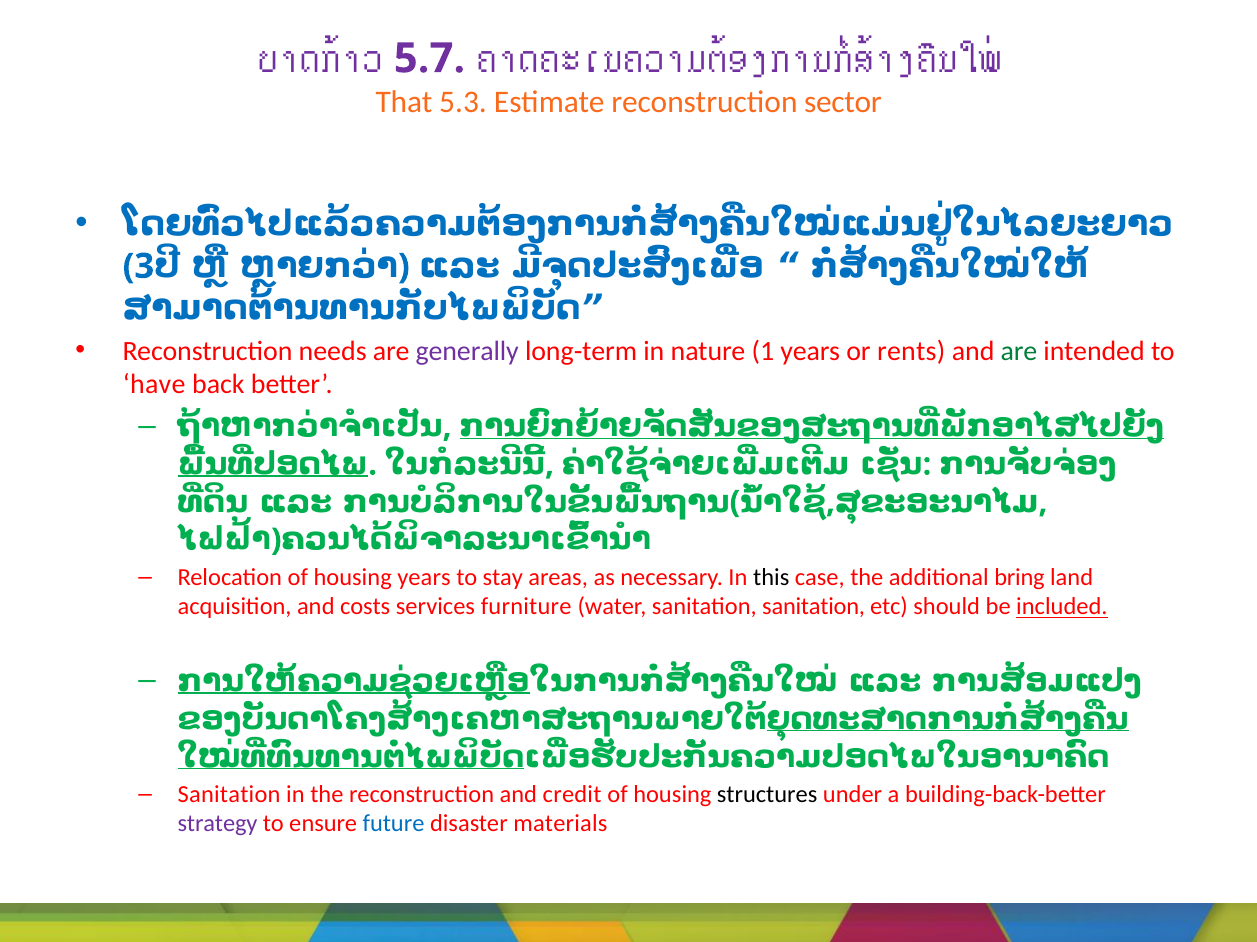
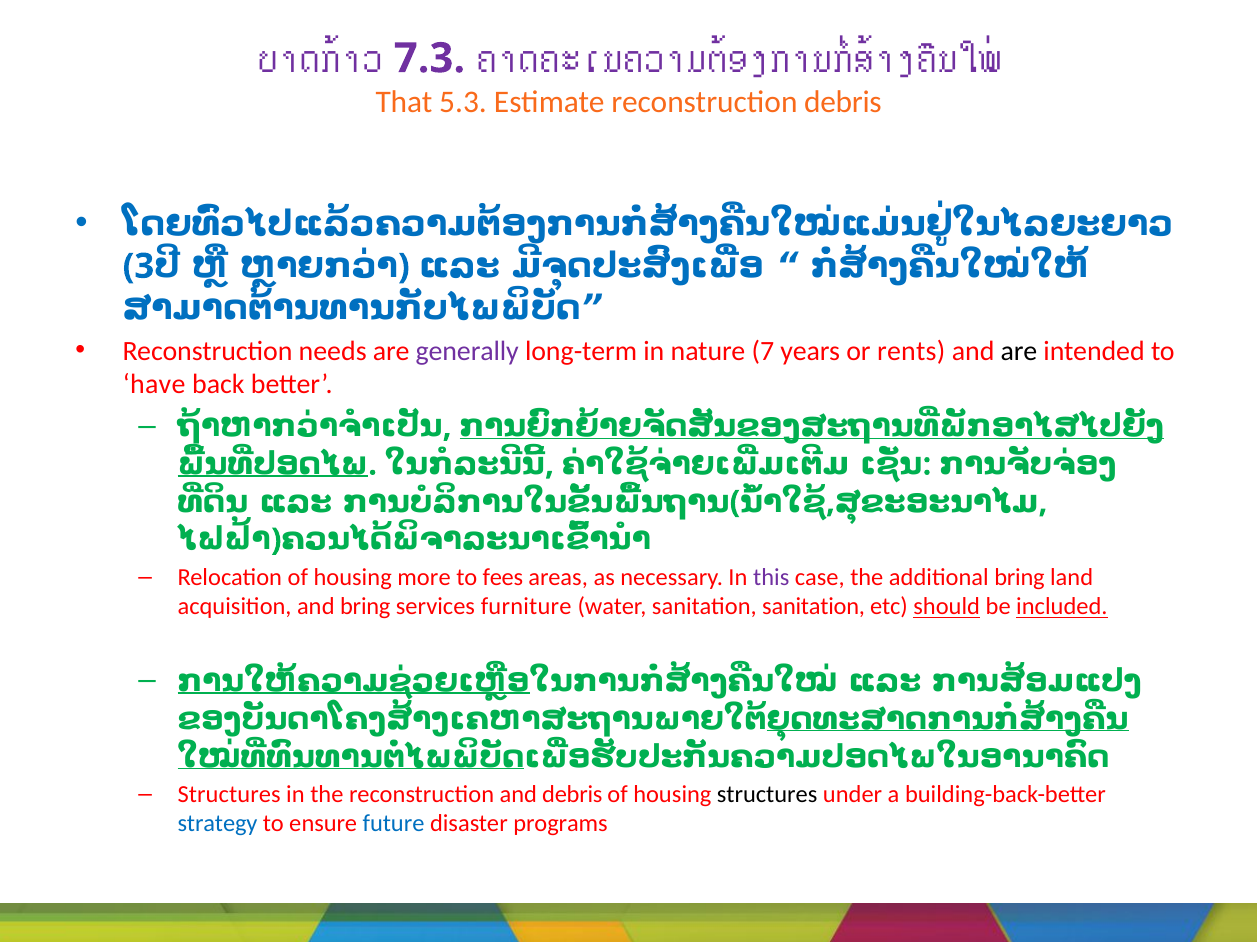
5.7: 5.7 -> 7.3
reconstruction sector: sector -> debris
1: 1 -> 7
are at (1019, 351) colour: green -> black
housing years: years -> more
stay: stay -> fees
this colour: black -> purple
and costs: costs -> bring
should underline: none -> present
Sanitation at (229, 795): Sanitation -> Structures
and credit: credit -> debris
strategy colour: purple -> blue
materials: materials -> programs
